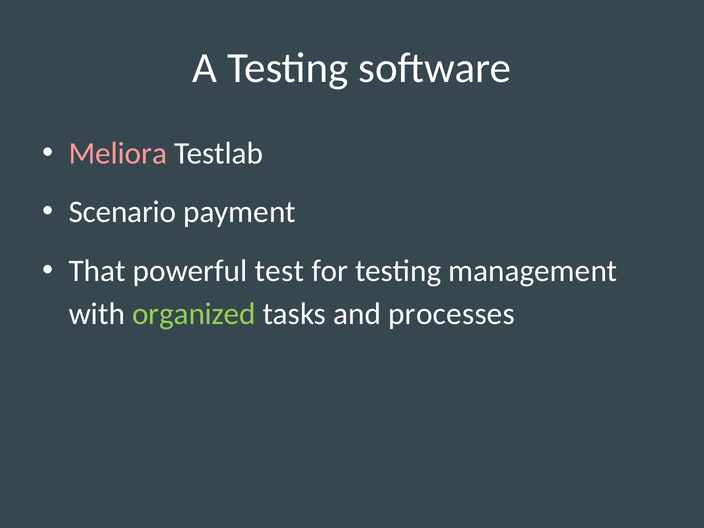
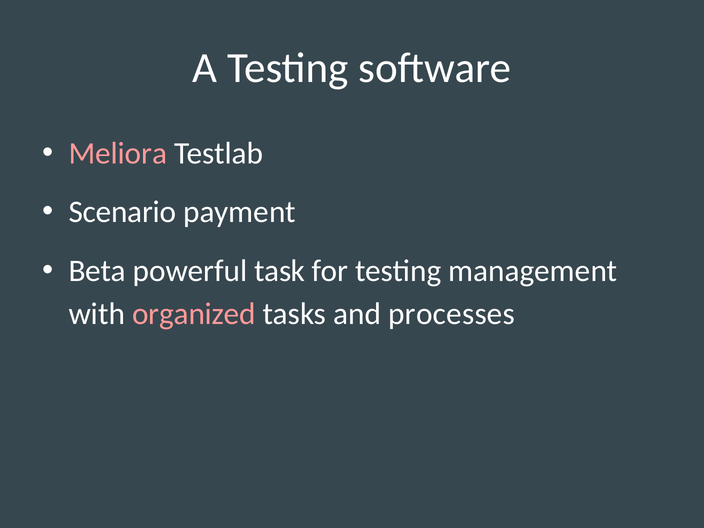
That: That -> Beta
test: test -> task
organized colour: light green -> pink
